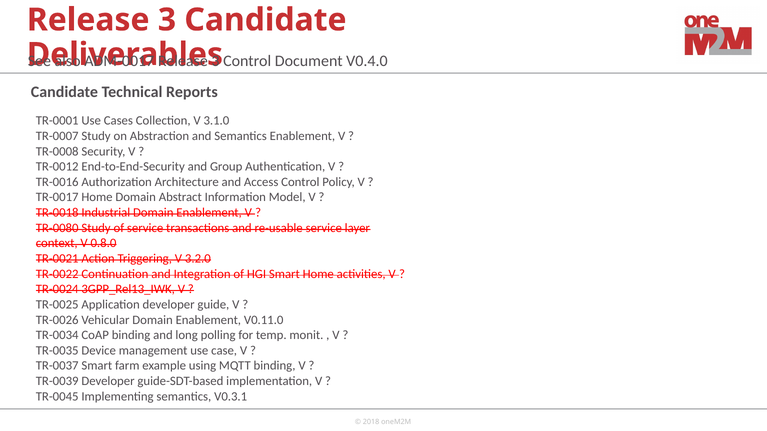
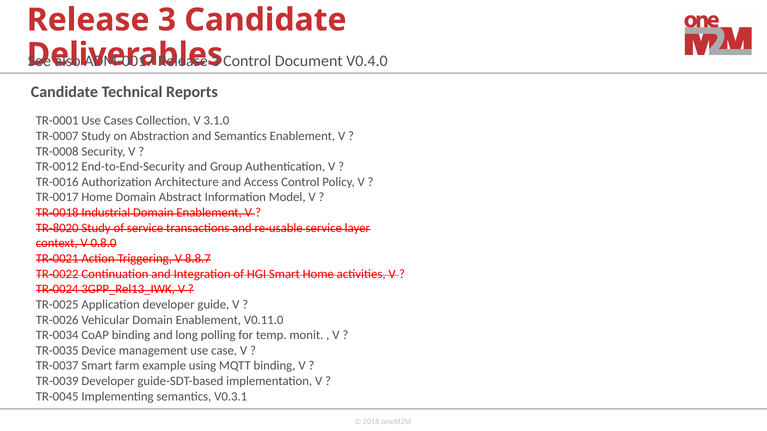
TR-0080: TR-0080 -> TR-8020
3.2.0: 3.2.0 -> 8.8.7
